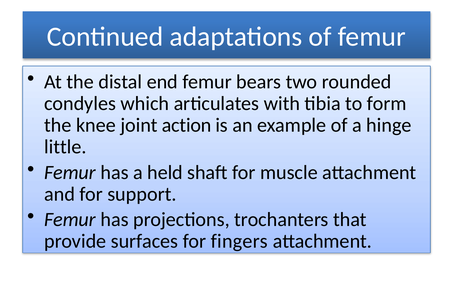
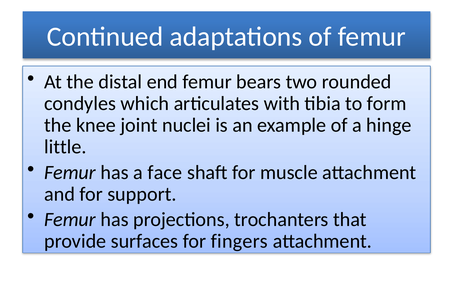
action: action -> nuclei
held: held -> face
